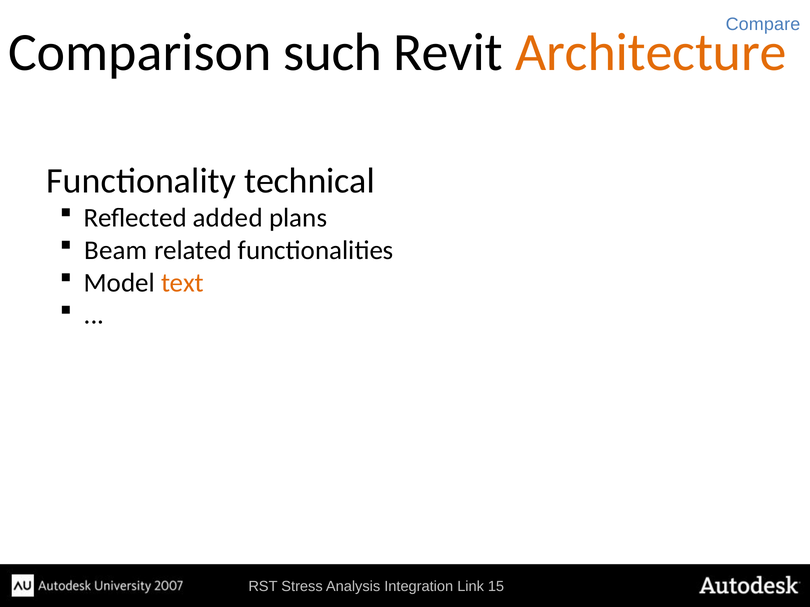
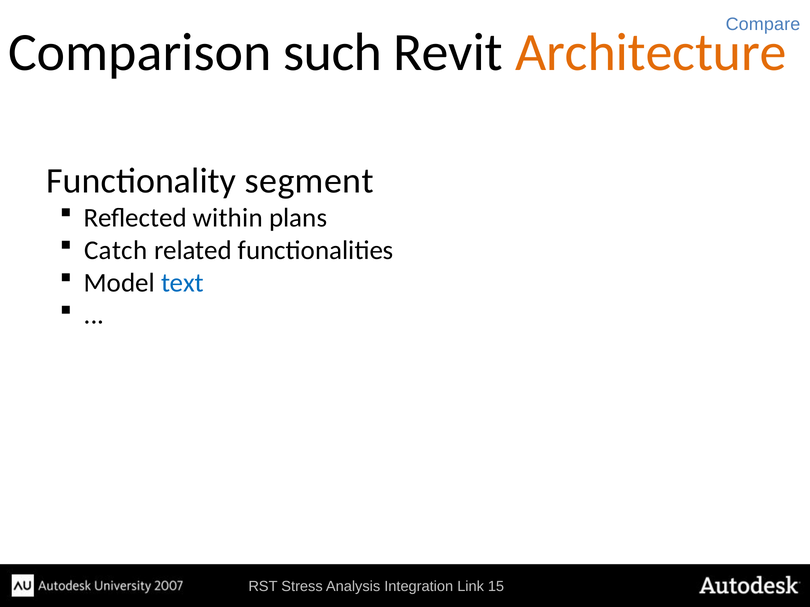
technical: technical -> segment
added: added -> within
Beam: Beam -> Catch
text colour: orange -> blue
